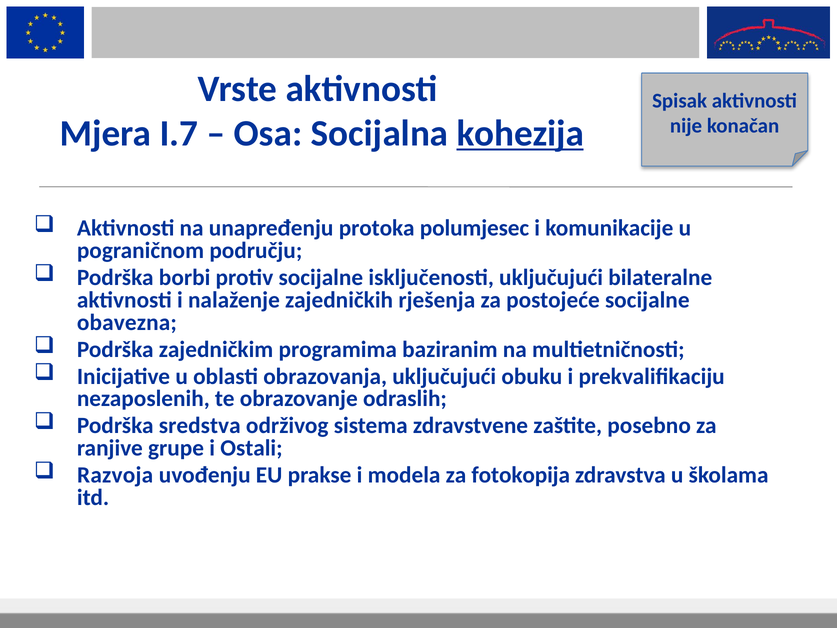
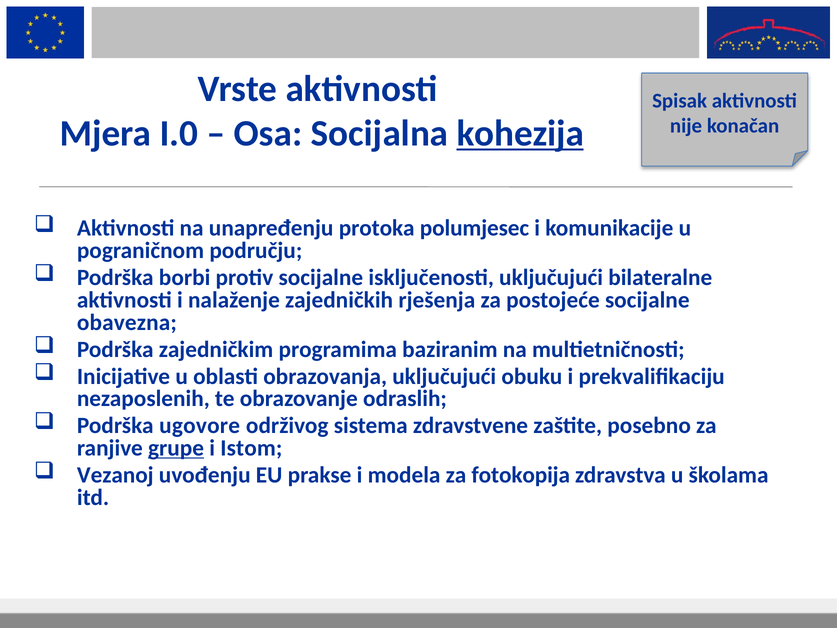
I.7: I.7 -> I.0
sredstva: sredstva -> ugovore
grupe underline: none -> present
Ostali: Ostali -> Istom
Razvoja: Razvoja -> Vezanoj
